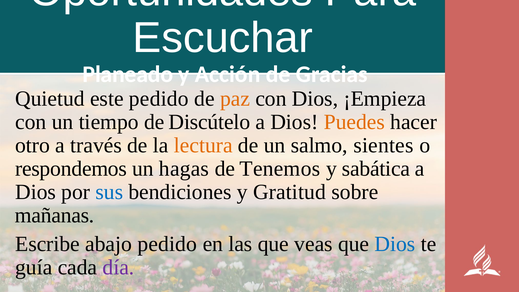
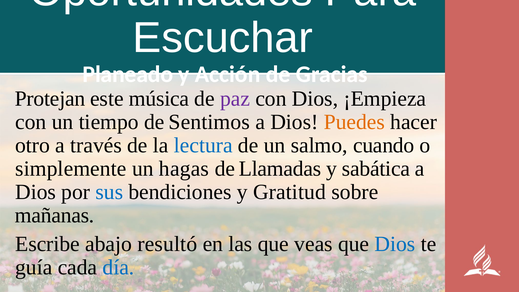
Quietud: Quietud -> Protejan
este pedido: pedido -> música
paz colour: orange -> purple
Discútelo: Discútelo -> Sentimos
lectura colour: orange -> blue
sientes: sientes -> cuando
respondemos: respondemos -> simplemente
Tenemos: Tenemos -> Llamadas
abajo pedido: pedido -> resultó
día colour: purple -> blue
